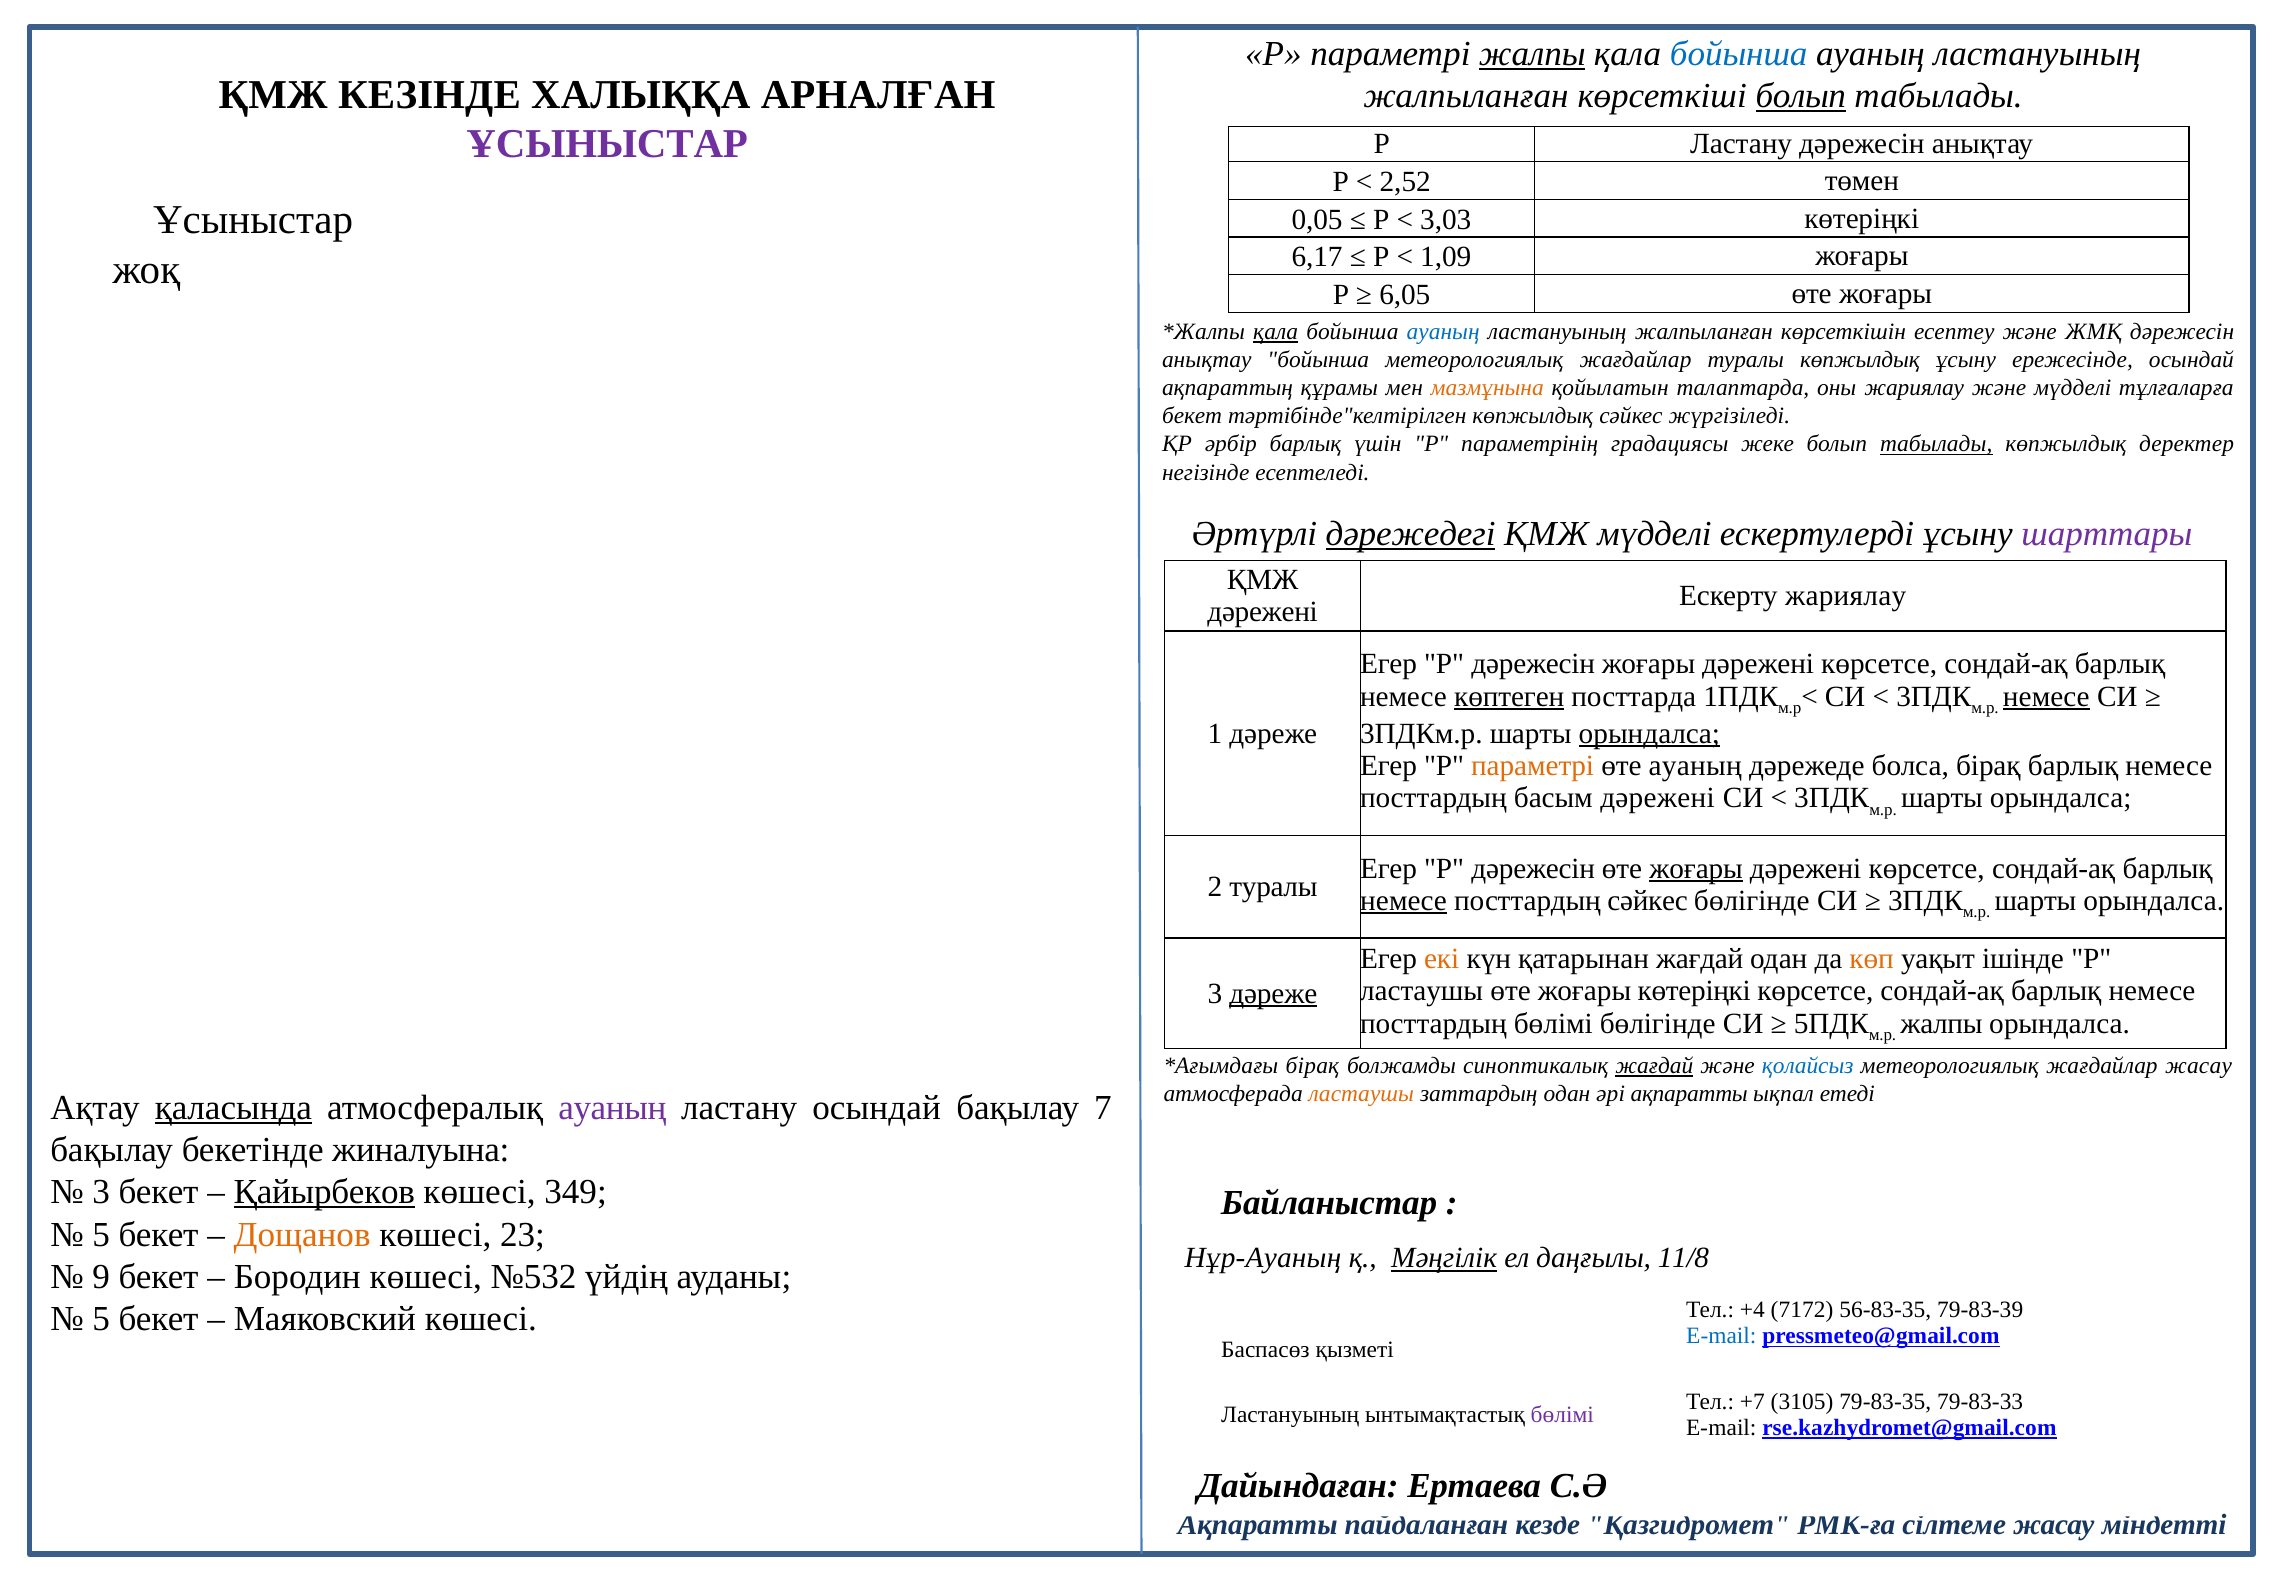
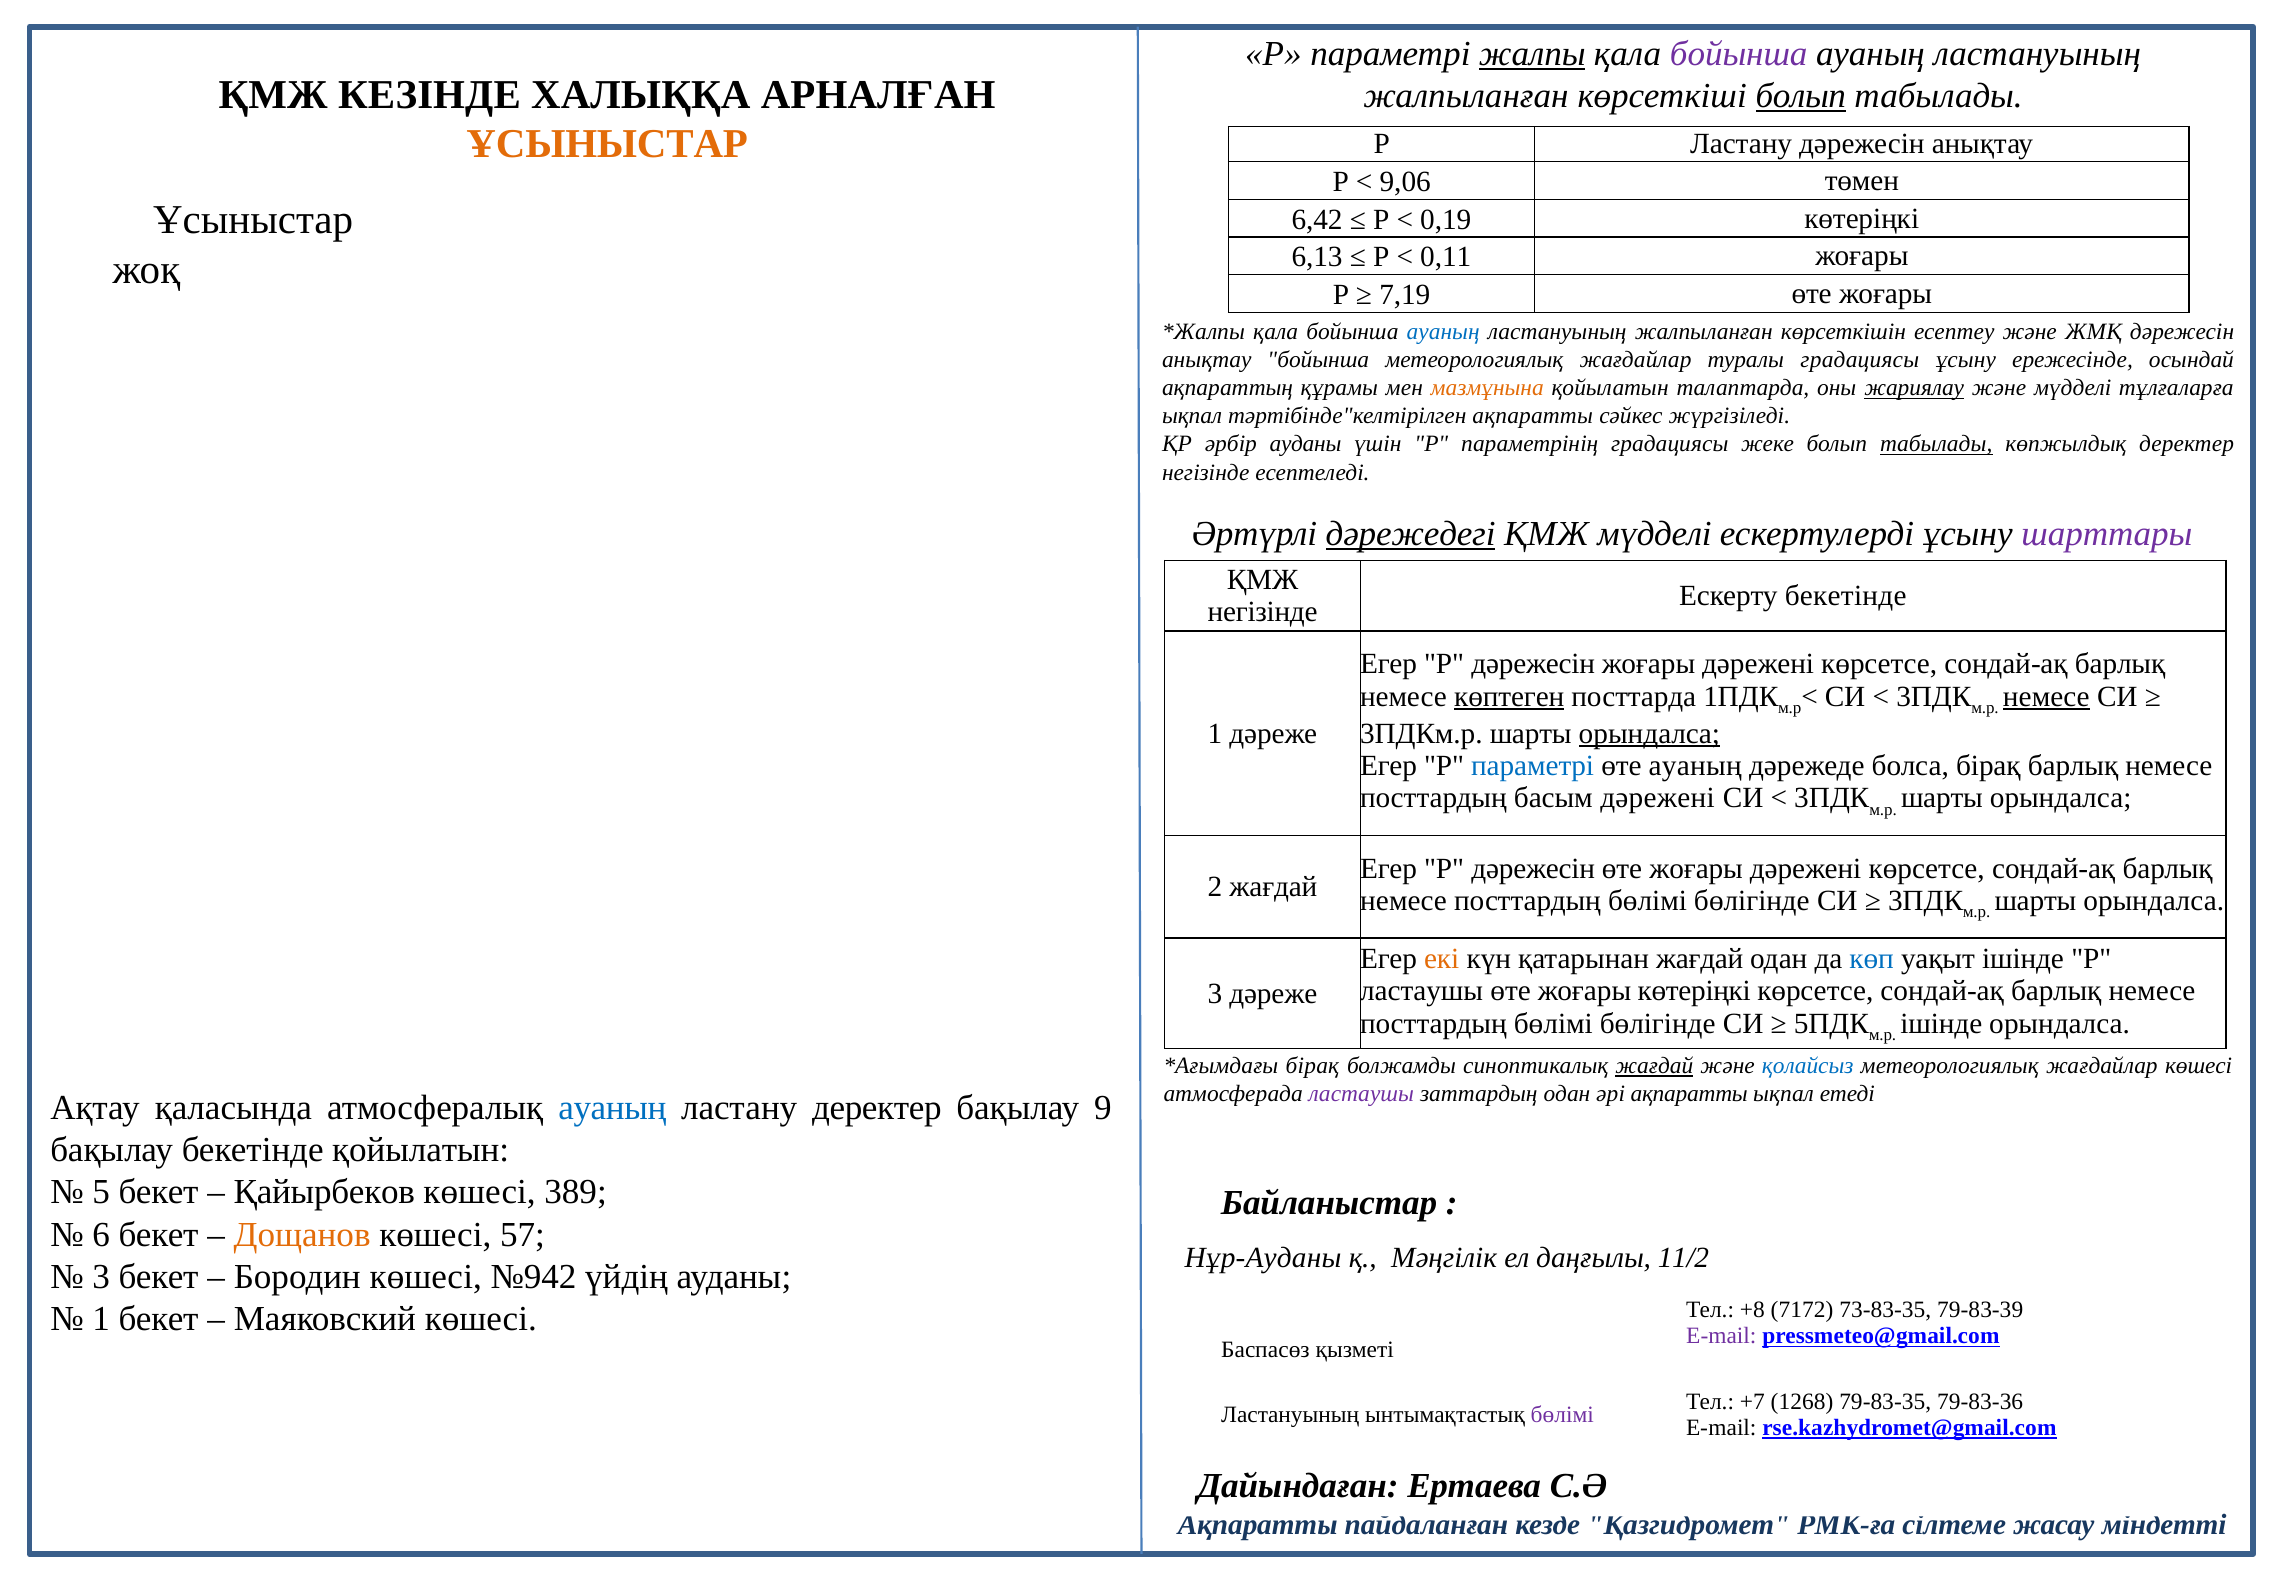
бойынша at (1739, 54) colour: blue -> purple
ҰСЫНЫСТАР at (607, 144) colour: purple -> orange
2,52: 2,52 -> 9,06
0,05: 0,05 -> 6,42
3,03: 3,03 -> 0,19
6,17: 6,17 -> 6,13
1,09: 1,09 -> 0,11
6,05: 6,05 -> 7,19
қала at (1276, 332) underline: present -> none
туралы көпжылдық: көпжылдық -> градациясы
жариялау at (1914, 388) underline: none -> present
бекет at (1192, 416): бекет -> ықпал
тәртібінде"келтірілген көпжылдық: көпжылдық -> ақпаратты
әрбір барлық: барлық -> ауданы
Ескерту жариялау: жариялау -> бекетінде
дәрежені at (1263, 612): дәрежені -> негізінде
параметрі at (1533, 765) colour: orange -> blue
жоғары at (1696, 868) underline: present -> none
2 туралы: туралы -> жағдай
немесе at (1403, 900) underline: present -> none
сәйкес at (1648, 900): сәйкес -> бөлімі
көп colour: orange -> blue
дәреже at (1273, 993) underline: present -> none
жалпы at (1941, 1023): жалпы -> ішінде
жағдайлар жасау: жасау -> көшесі
ластаушы at (1361, 1094) colour: orange -> purple
қаласында underline: present -> none
ауаның at (612, 1108) colour: purple -> blue
ластану осындай: осындай -> деректер
7: 7 -> 9
бекетінде жиналуына: жиналуына -> қойылатын
3 at (101, 1192): 3 -> 5
Қайырбеков underline: present -> none
349: 349 -> 389
5 at (101, 1234): 5 -> 6
23: 23 -> 57
Нұр-Ауаның: Нұр-Ауаның -> Нұр-Ауданы
Мәңгілік underline: present -> none
11/8: 11/8 -> 11/2
9 at (101, 1276): 9 -> 3
№532: №532 -> №942
+4: +4 -> +8
56-83-35: 56-83-35 -> 73-83-35
5 at (101, 1318): 5 -> 1
E-mail at (1721, 1336) colour: blue -> purple
3105: 3105 -> 1268
79-83-33: 79-83-33 -> 79-83-36
